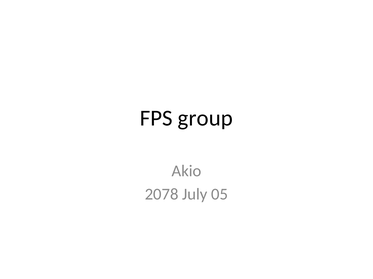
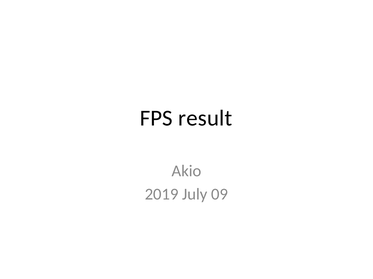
group: group -> result
2078: 2078 -> 2019
05: 05 -> 09
